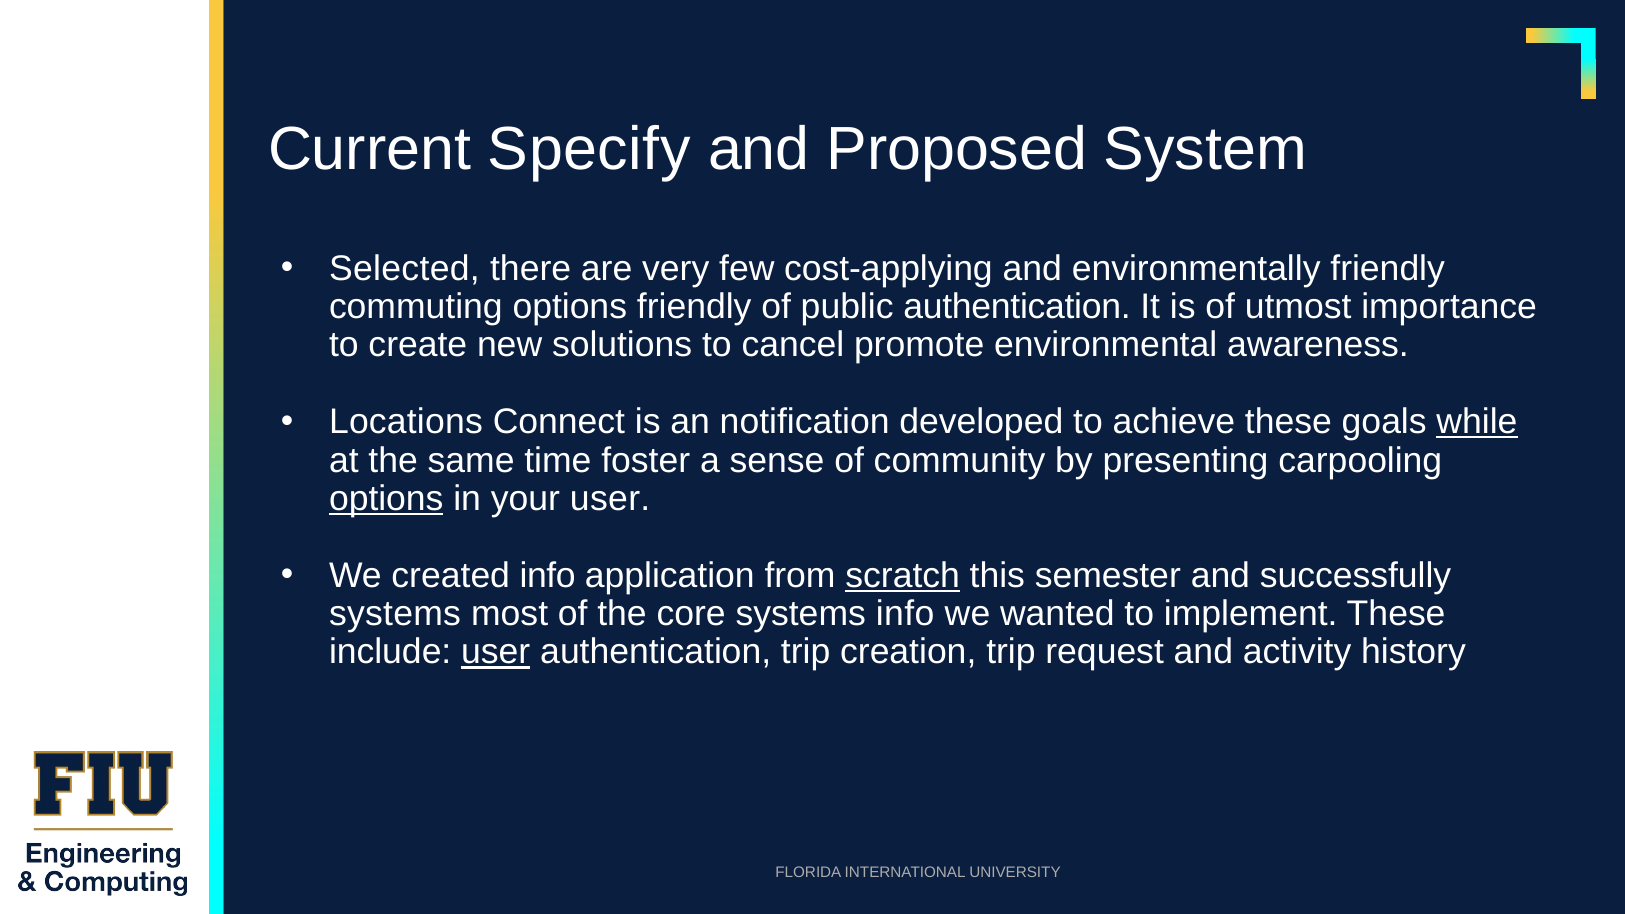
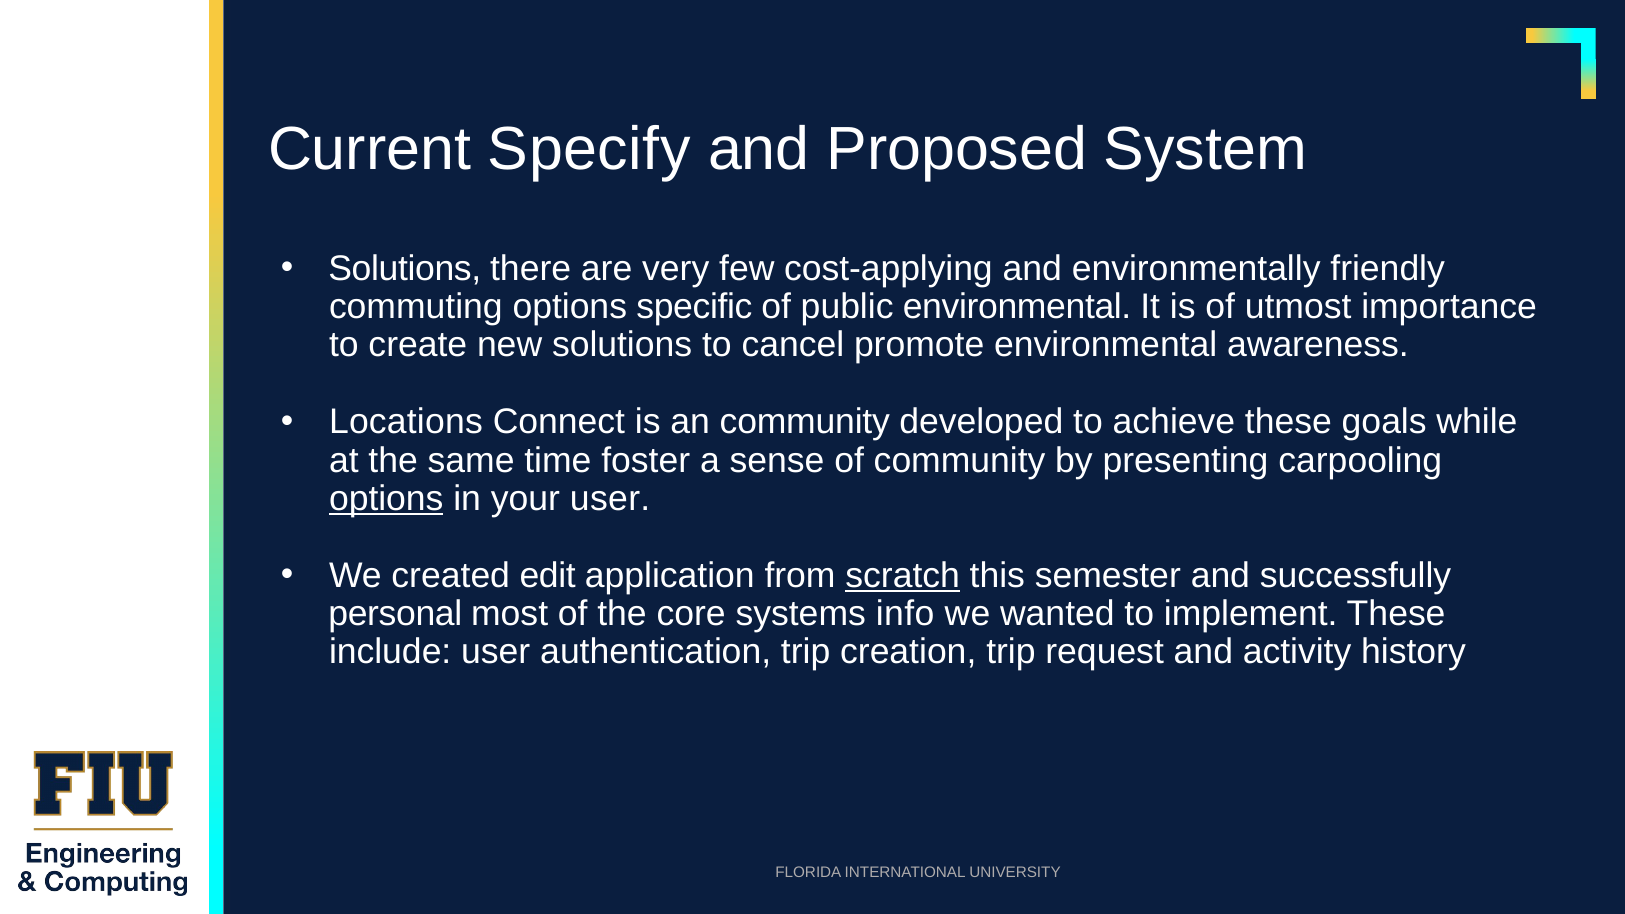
Selected at (404, 268): Selected -> Solutions
options friendly: friendly -> specific
public authentication: authentication -> environmental
an notification: notification -> community
while underline: present -> none
created info: info -> edit
systems at (395, 614): systems -> personal
user at (496, 652) underline: present -> none
